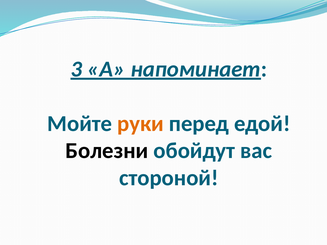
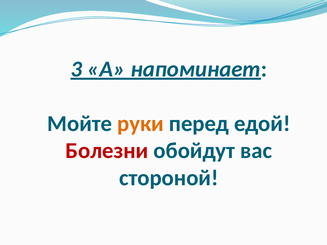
Болезни colour: black -> red
